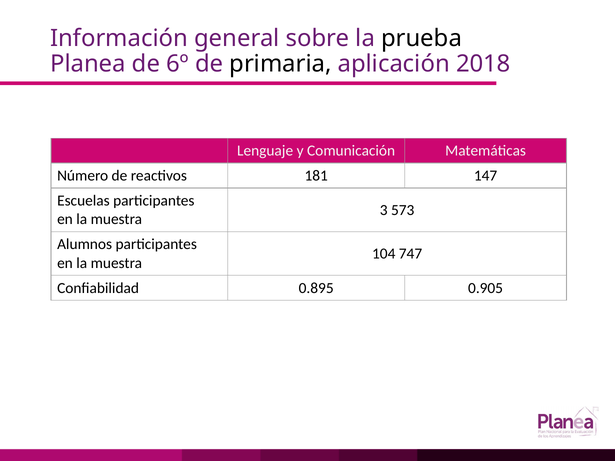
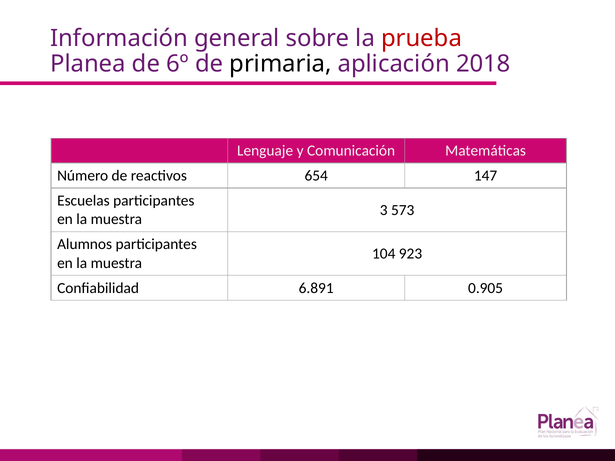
prueba colour: black -> red
181: 181 -> 654
747: 747 -> 923
0.895: 0.895 -> 6.891
